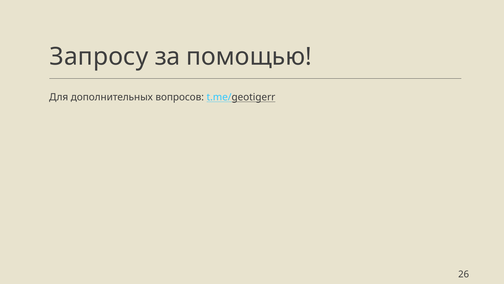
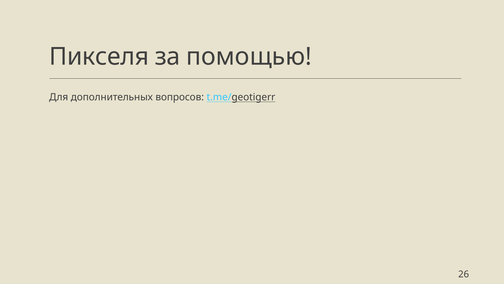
Запросу: Запросу -> Пикселя
